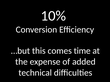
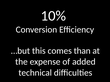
time: time -> than
